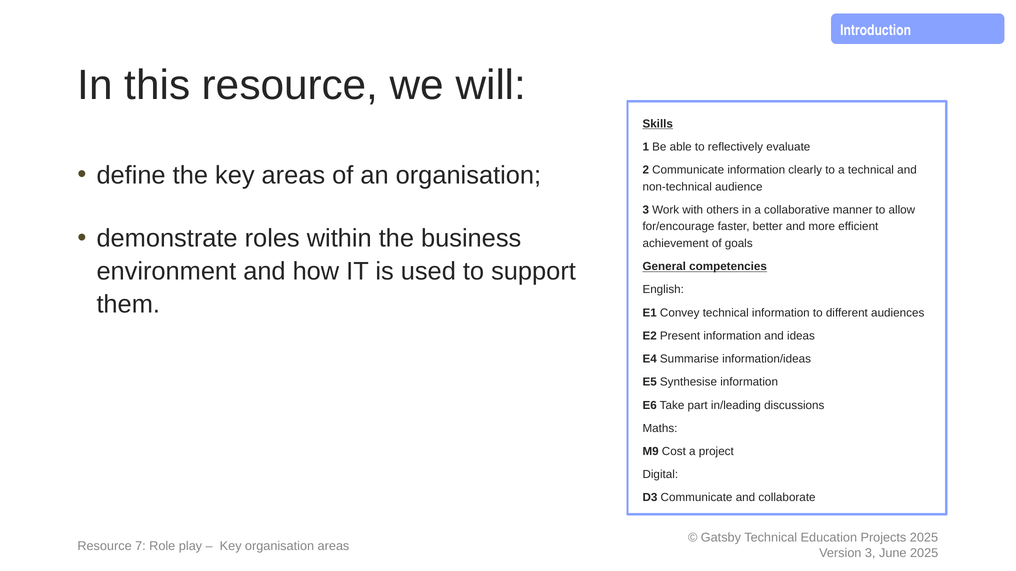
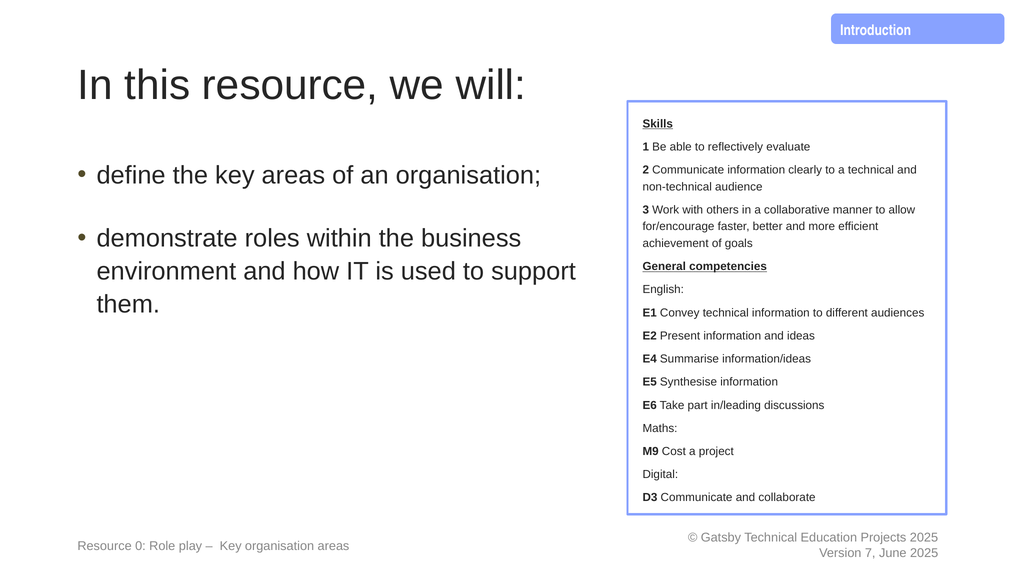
7: 7 -> 0
3 at (870, 553): 3 -> 7
